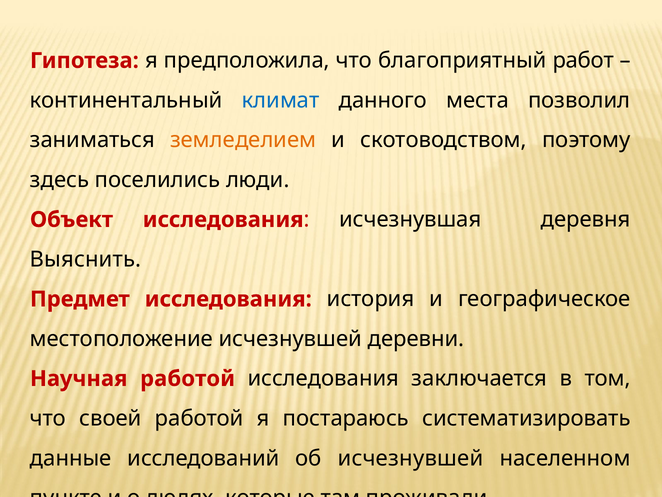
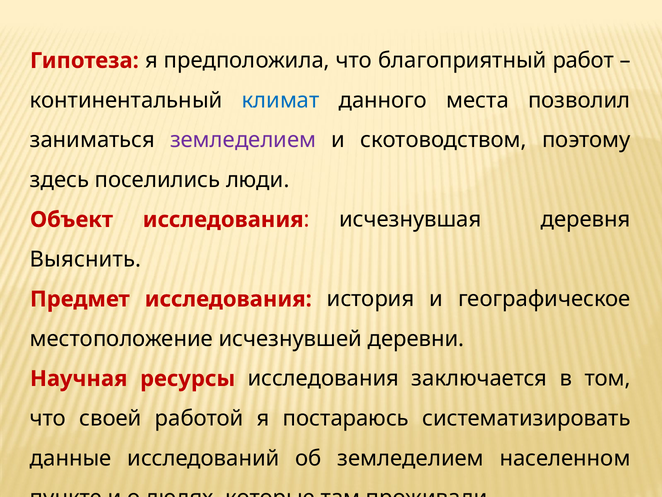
земледелием at (243, 140) colour: orange -> purple
Научная работой: работой -> ресурсы
об исчезнувшей: исчезнувшей -> земледелием
